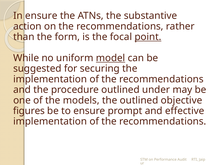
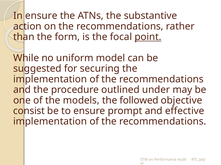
model underline: present -> none
the outlined: outlined -> followed
figures: figures -> consist
